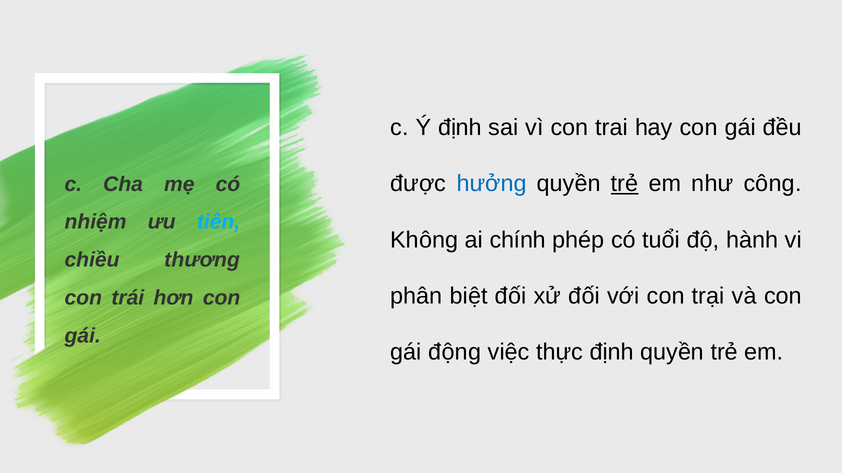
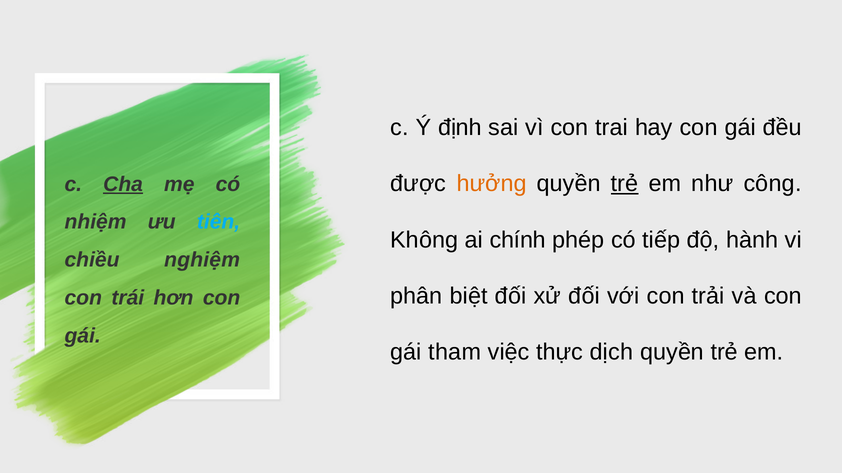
hưởng colour: blue -> orange
Cha underline: none -> present
tuổi: tuổi -> tiếp
thương: thương -> nghiệm
trại: trại -> trải
động: động -> tham
thực định: định -> dịch
